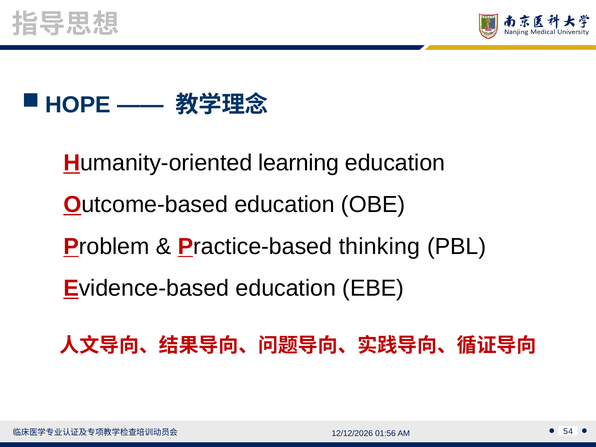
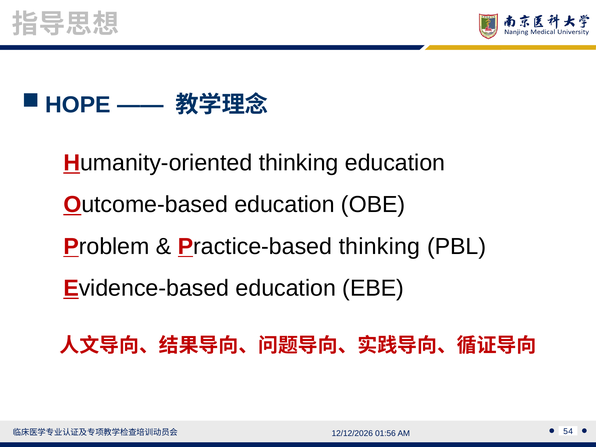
Humanity-oriented learning: learning -> thinking
